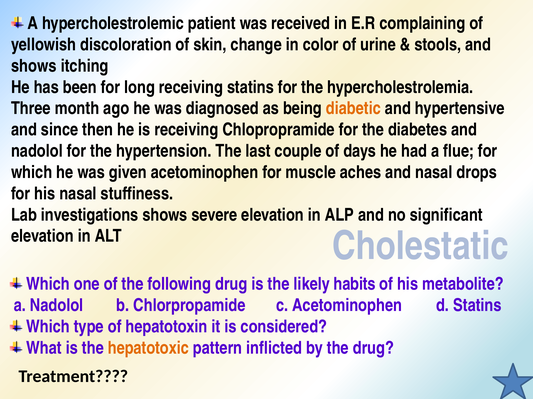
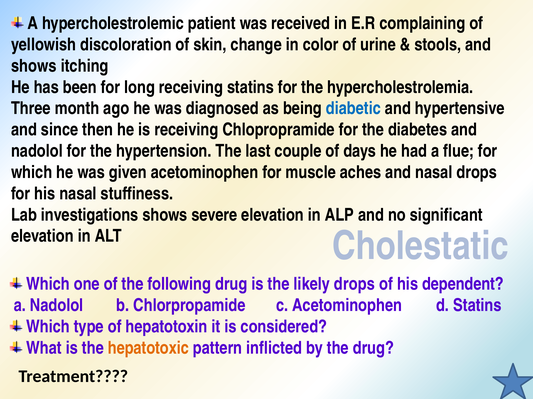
diabetic colour: orange -> blue
likely habits: habits -> drops
metabolite: metabolite -> dependent
